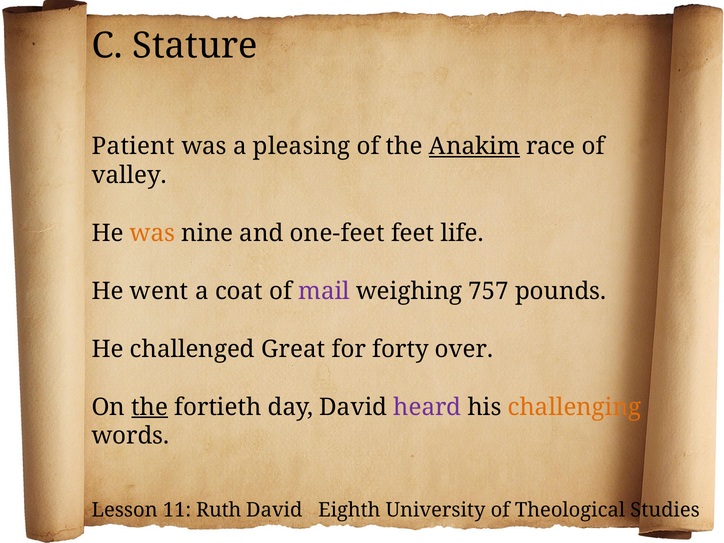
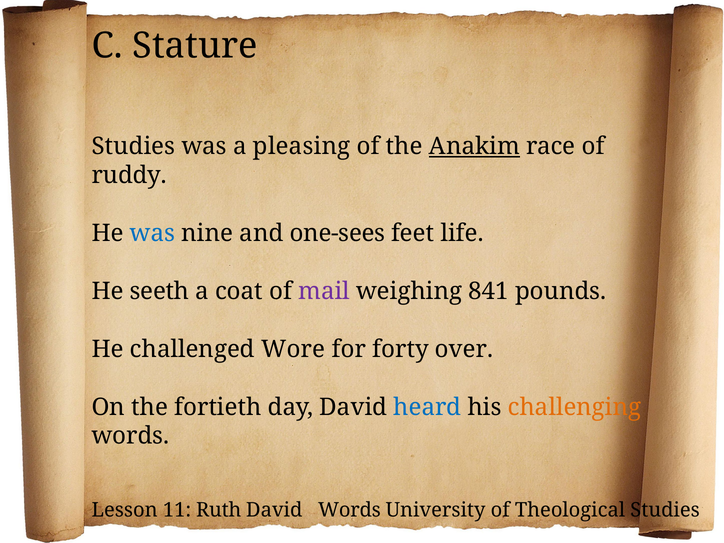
Patient at (133, 146): Patient -> Studies
valley: valley -> ruddy
was at (152, 233) colour: orange -> blue
one-feet: one-feet -> one-sees
went: went -> seeth
757: 757 -> 841
Great: Great -> Wore
the at (150, 407) underline: present -> none
heard colour: purple -> blue
David Eighth: Eighth -> Words
